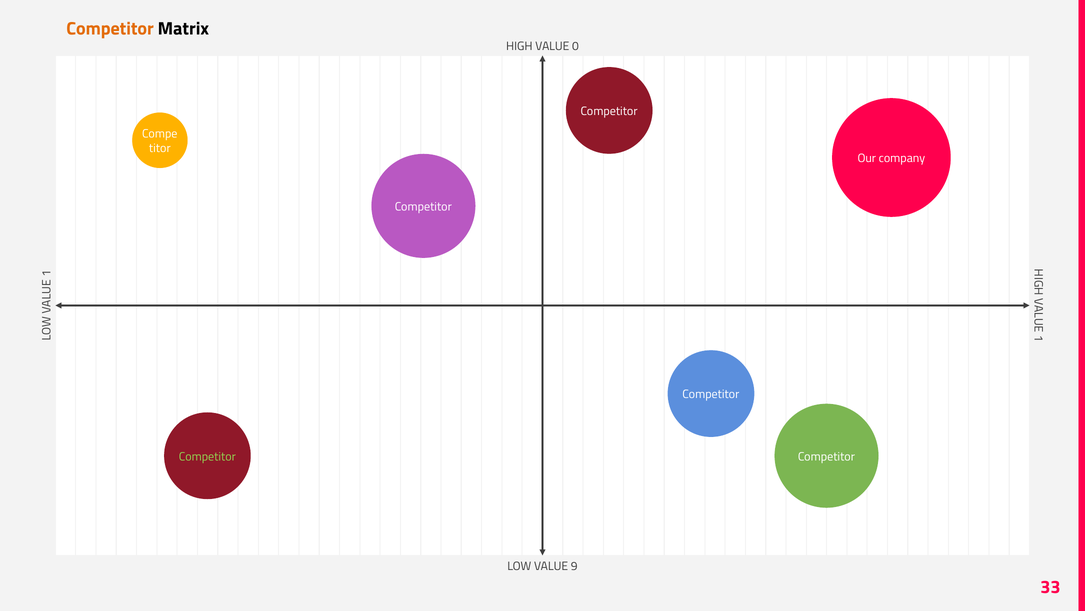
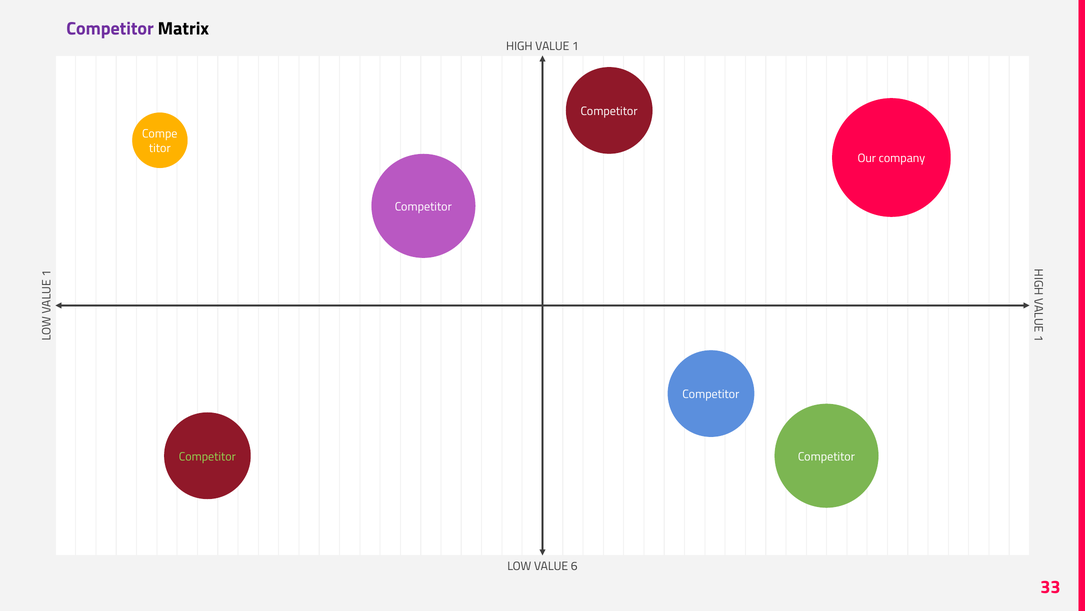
Competitor at (110, 29) colour: orange -> purple
VALUE 0: 0 -> 1
9: 9 -> 6
